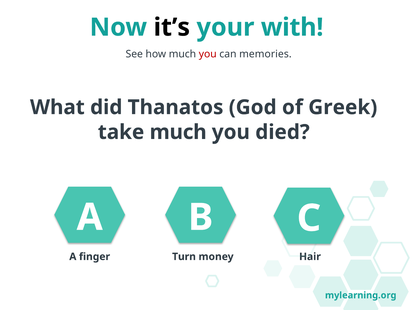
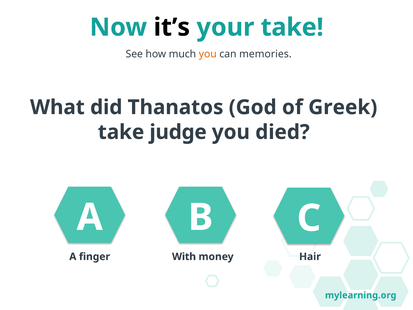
your with: with -> take
you at (208, 54) colour: red -> orange
take much: much -> judge
Turn: Turn -> With
